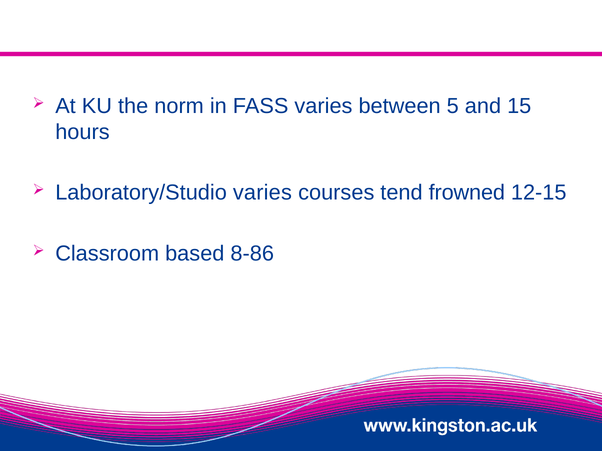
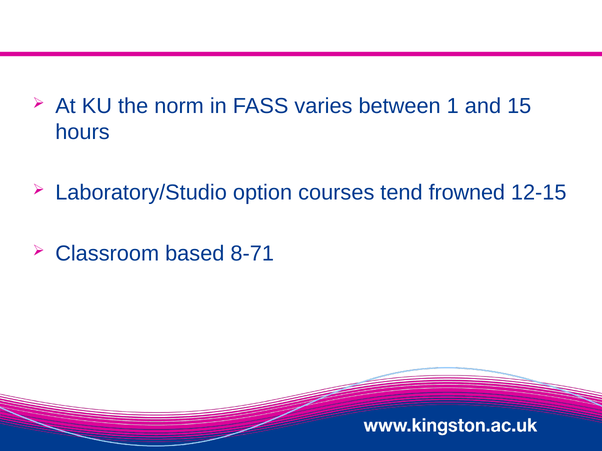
5: 5 -> 1
Laboratory/Studio varies: varies -> option
8-86: 8-86 -> 8-71
